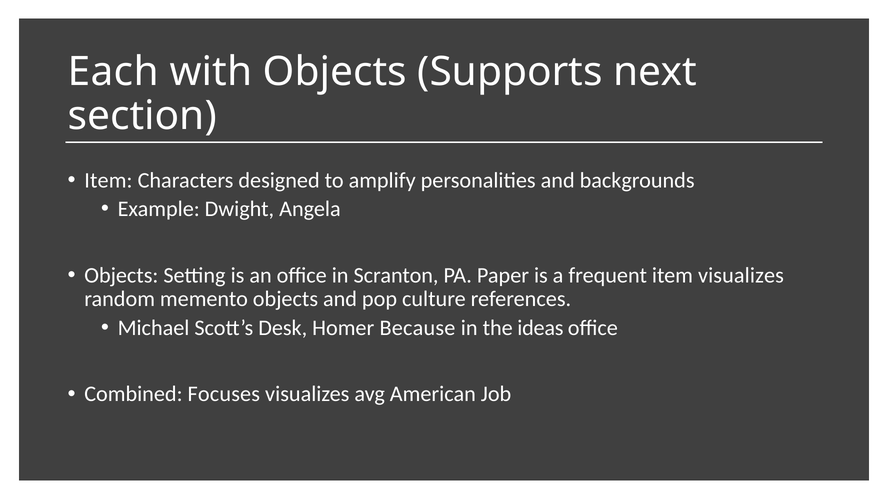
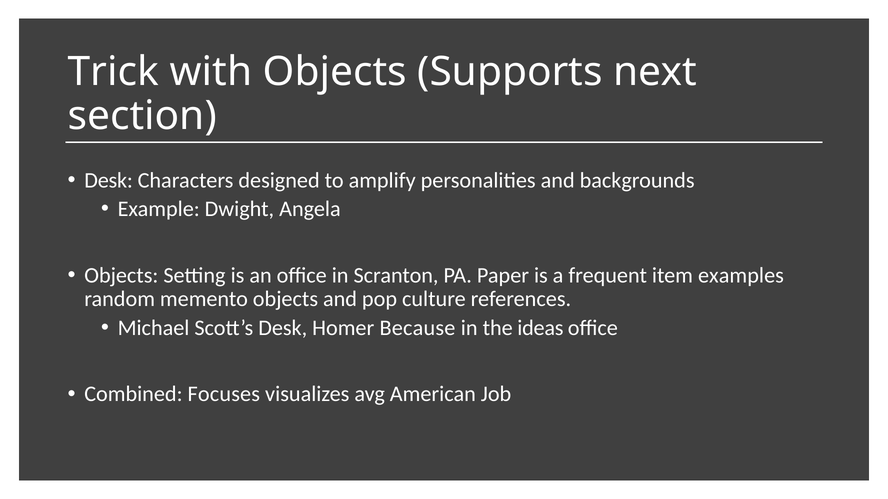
Each: Each -> Trick
Item at (108, 180): Item -> Desk
item visualizes: visualizes -> examples
